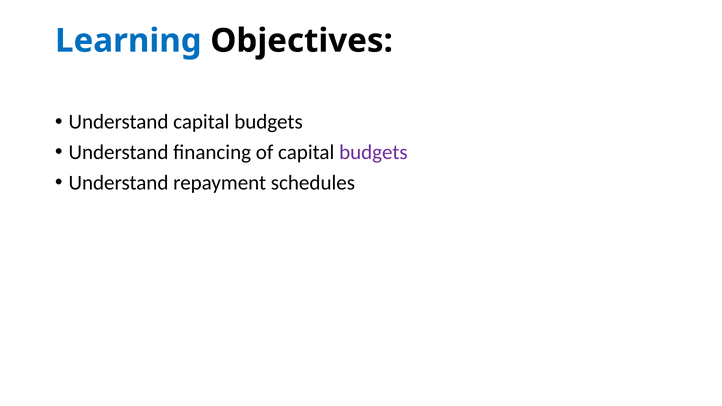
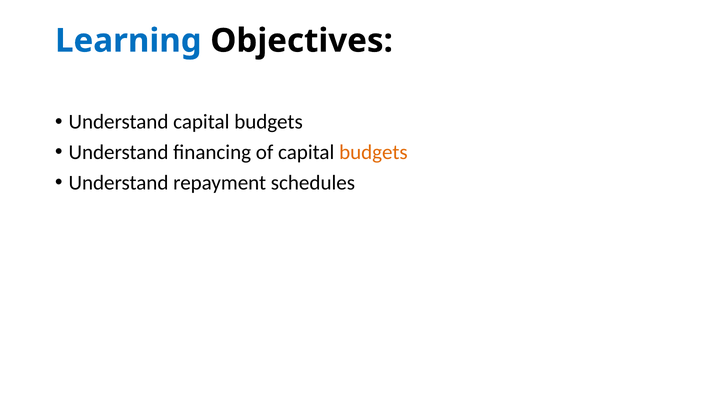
budgets at (373, 152) colour: purple -> orange
